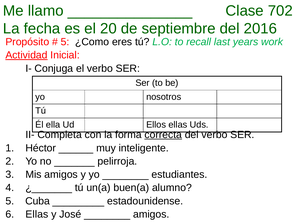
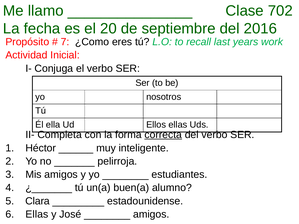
5 at (65, 42): 5 -> 7
Actividad underline: present -> none
Cuba: Cuba -> Clara
